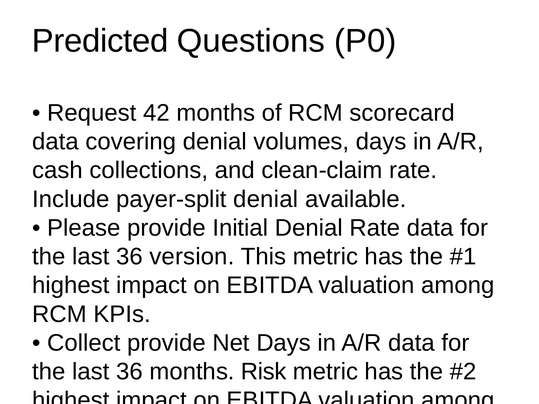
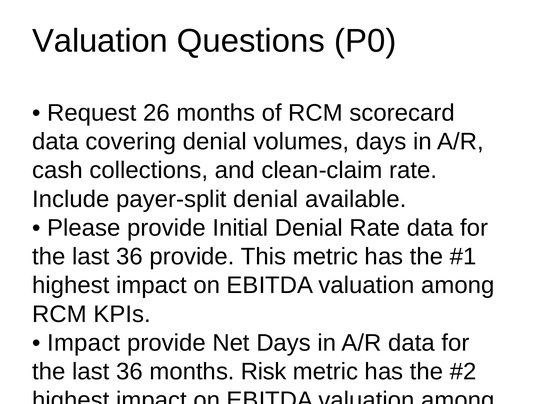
Predicted at (100, 41): Predicted -> Valuation
42: 42 -> 26
36 version: version -> provide
Collect at (84, 343): Collect -> Impact
